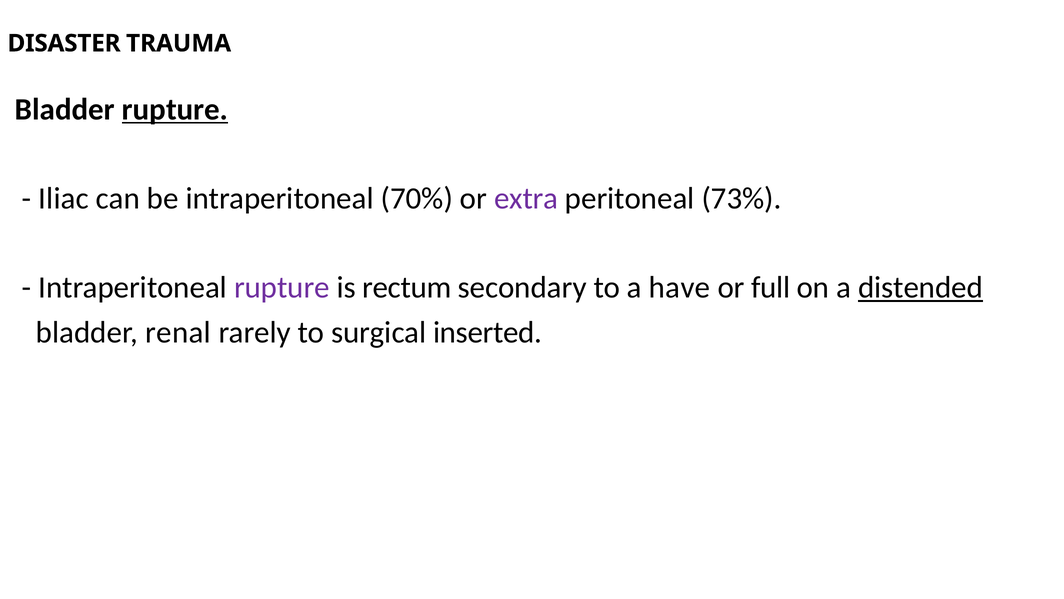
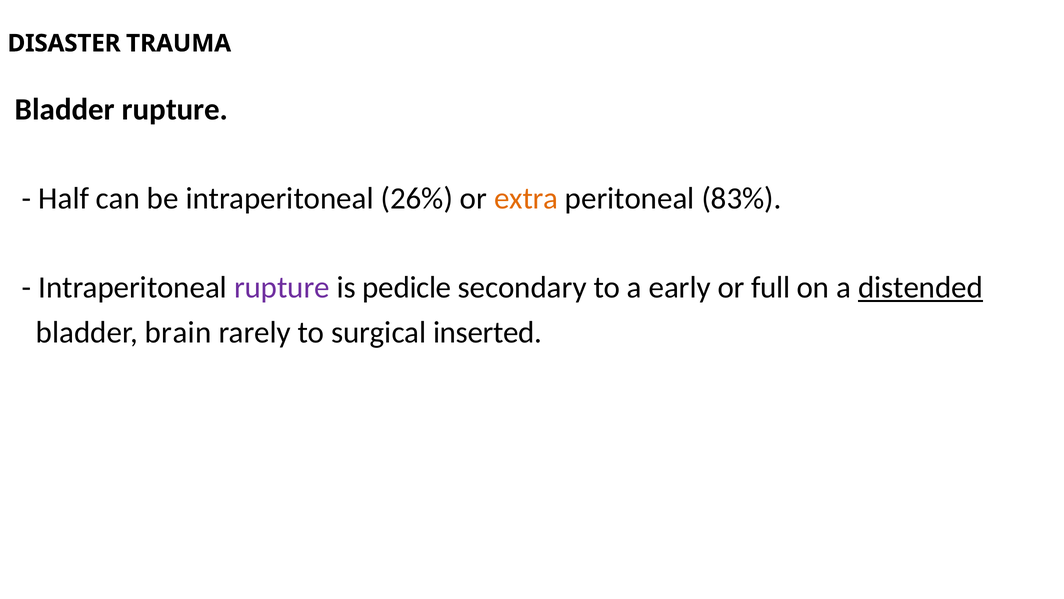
rupture at (175, 109) underline: present -> none
Iliac: Iliac -> Half
70%: 70% -> 26%
extra colour: purple -> orange
73%: 73% -> 83%
rectum: rectum -> pedicle
have: have -> early
renal: renal -> brain
